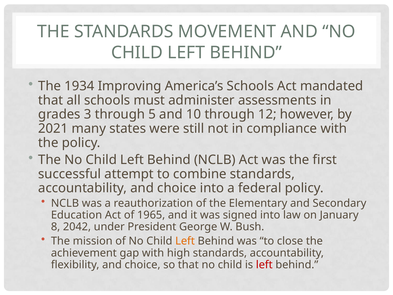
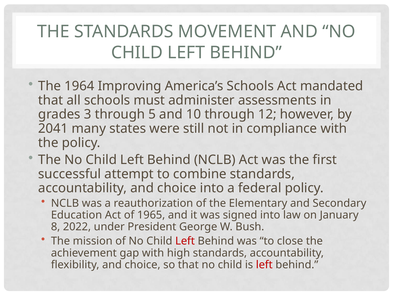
1934: 1934 -> 1964
2021: 2021 -> 2041
2042: 2042 -> 2022
Left at (185, 241) colour: orange -> red
